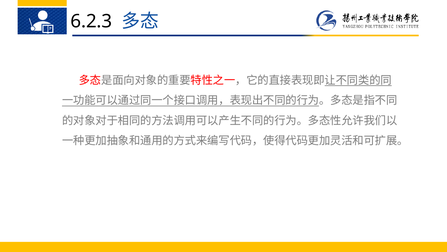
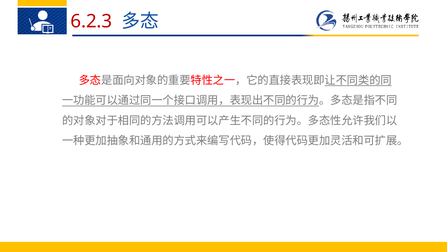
6.2.3 colour: black -> red
